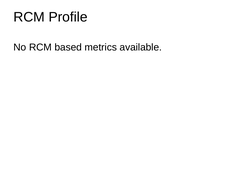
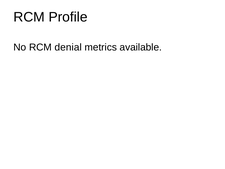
based: based -> denial
